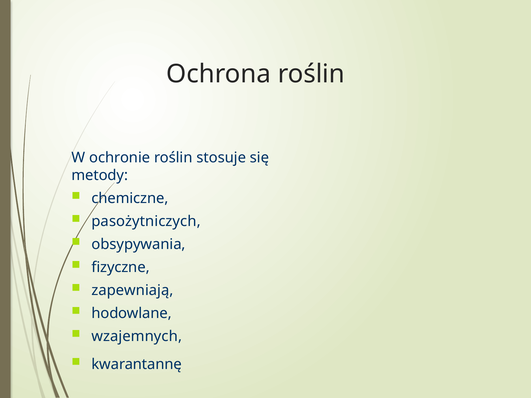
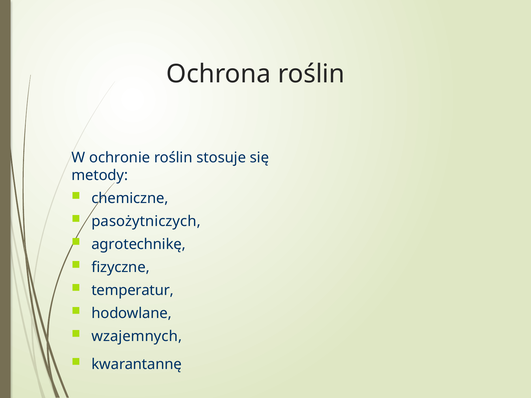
obsypywania: obsypywania -> agrotechnikę
zapewniają: zapewniają -> temperatur
